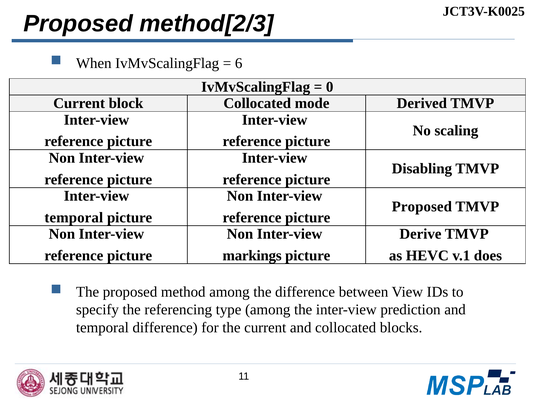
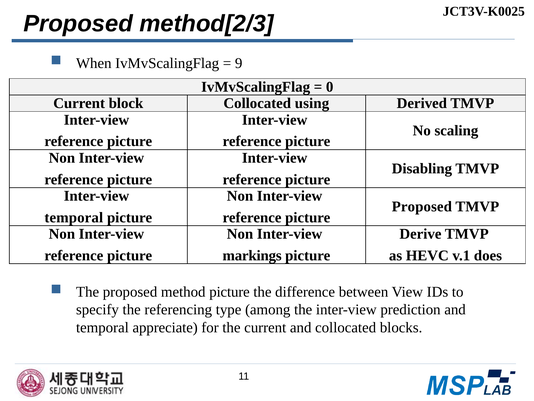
6: 6 -> 9
mode: mode -> using
method among: among -> picture
temporal difference: difference -> appreciate
